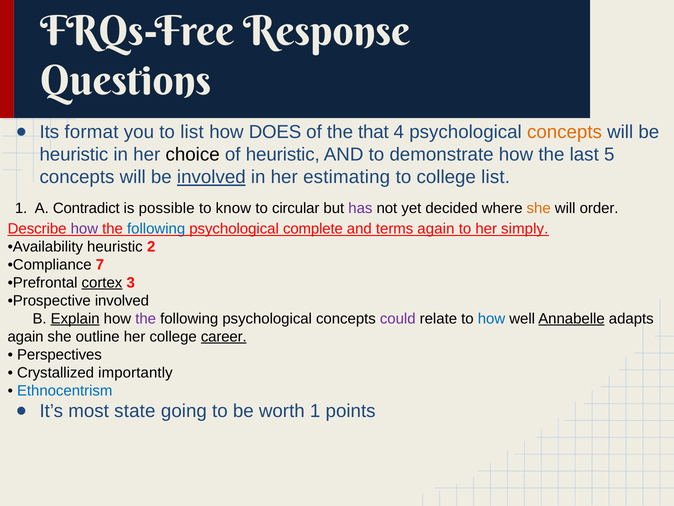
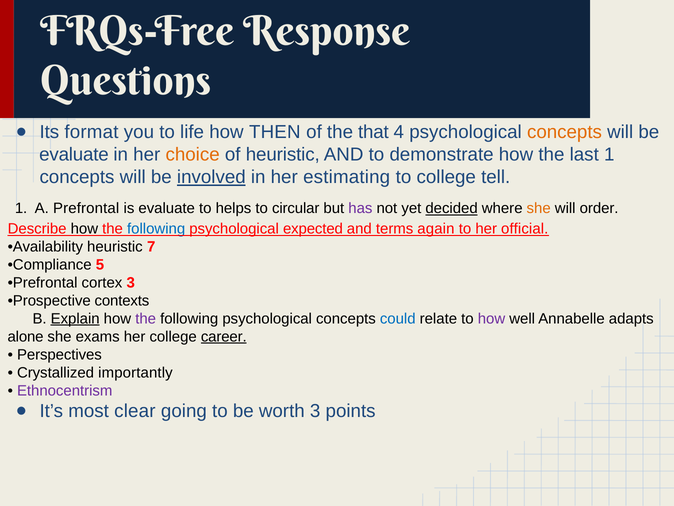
to list: list -> life
DOES: DOES -> THEN
heuristic at (74, 155): heuristic -> evaluate
choice colour: black -> orange
last 5: 5 -> 1
college list: list -> tell
A Contradict: Contradict -> Prefrontal
is possible: possible -> evaluate
know: know -> helps
decided underline: none -> present
how at (84, 228) colour: purple -> black
complete: complete -> expected
simply: simply -> official
2: 2 -> 7
7: 7 -> 5
cortex underline: present -> none
Prospective involved: involved -> contexts
could colour: purple -> blue
how at (492, 318) colour: blue -> purple
Annabelle underline: present -> none
again at (26, 336): again -> alone
outline: outline -> exams
Ethnocentrism colour: blue -> purple
state: state -> clear
worth 1: 1 -> 3
